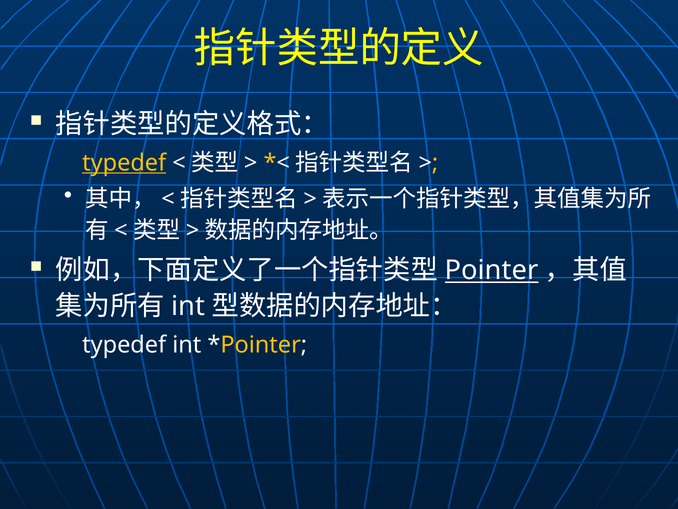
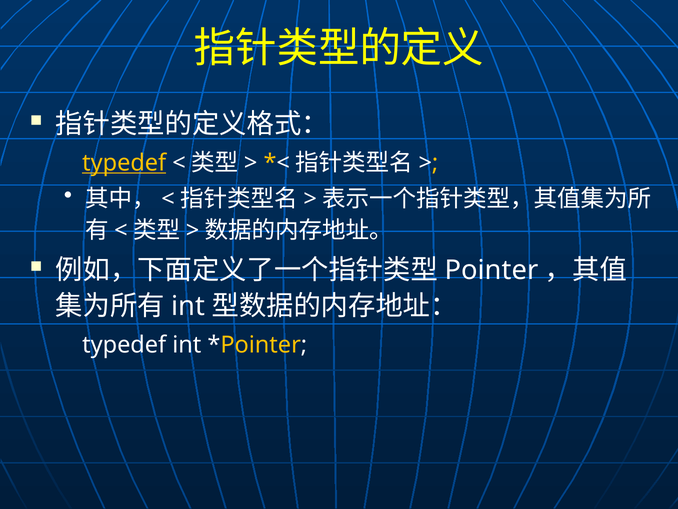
Pointer underline: present -> none
